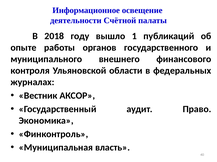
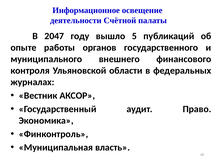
2018: 2018 -> 2047
1: 1 -> 5
